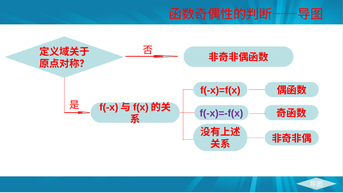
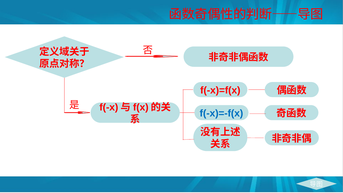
f(-x)=-f(x colour: purple -> blue
